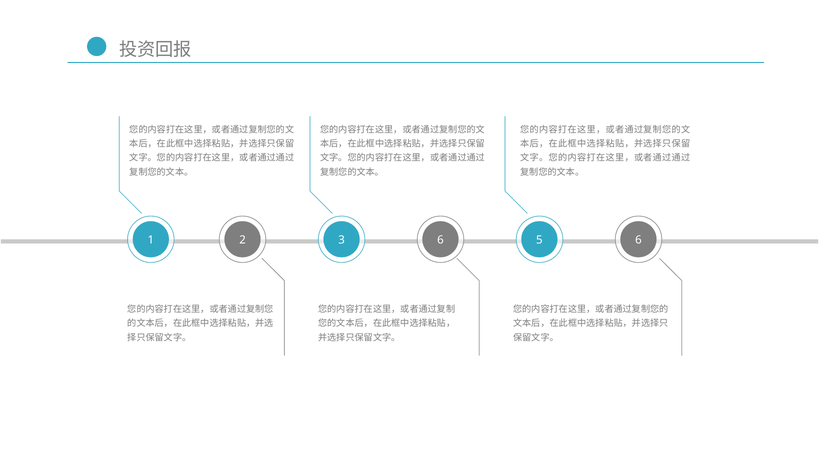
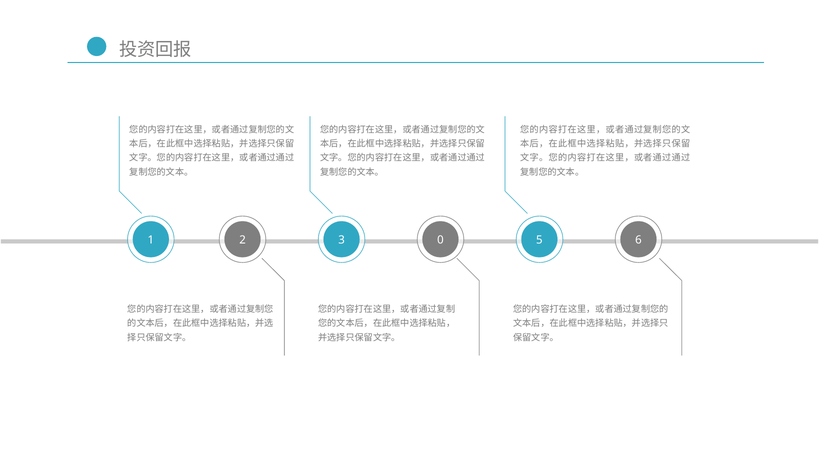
3 6: 6 -> 0
